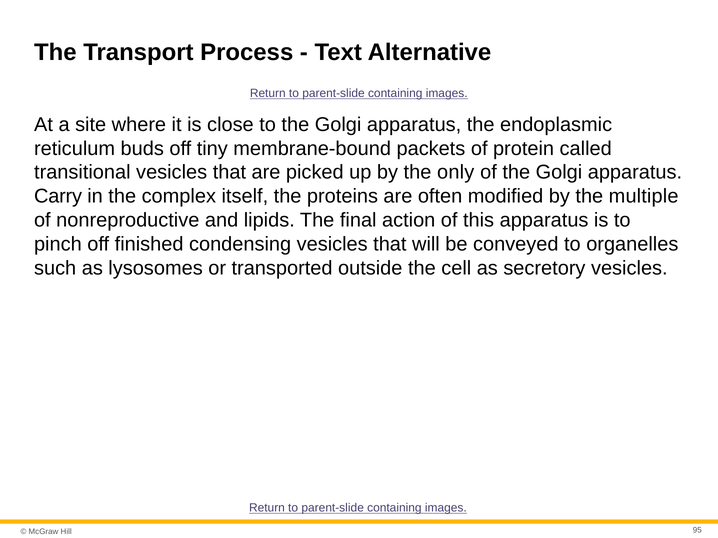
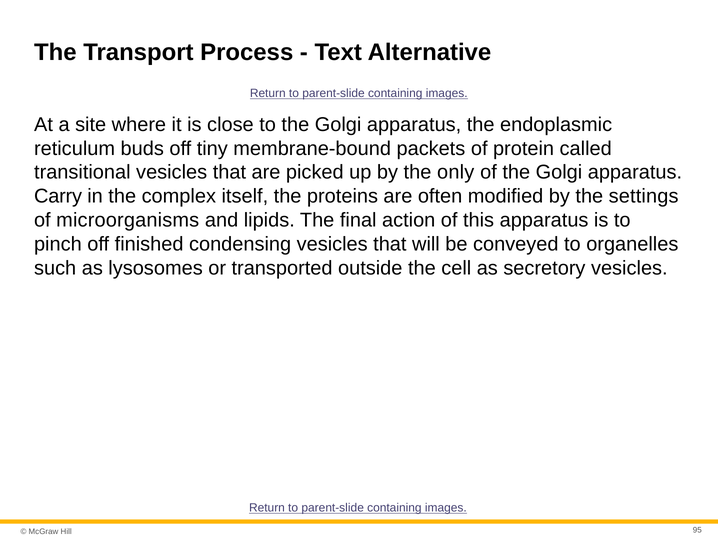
multiple: multiple -> settings
nonreproductive: nonreproductive -> microorganisms
